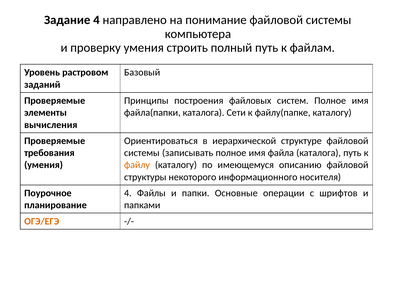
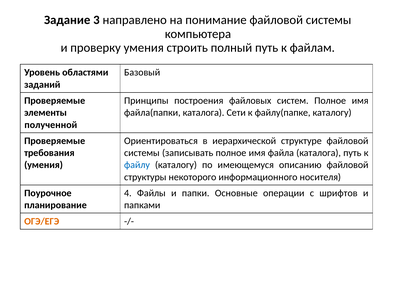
Задание 4: 4 -> 3
растровом: растровом -> областями
вычисления: вычисления -> полученной
файлу colour: orange -> blue
